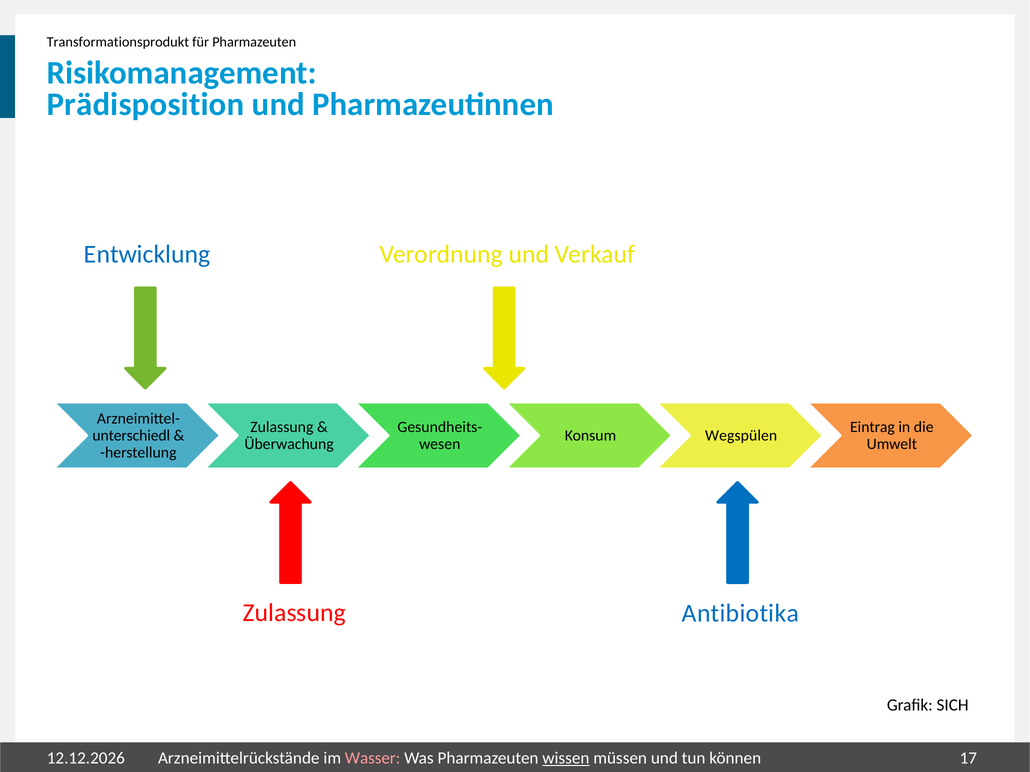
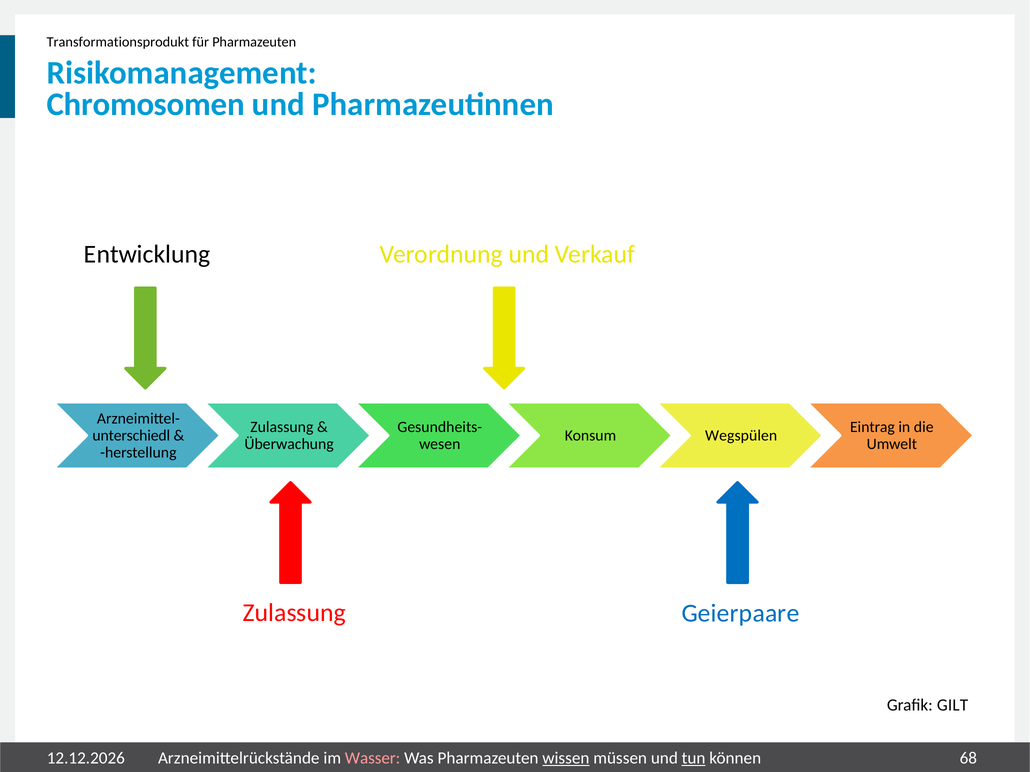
Prädisposition: Prädisposition -> Chromosomen
Entwicklung colour: blue -> black
Antibiotika: Antibiotika -> Geierpaare
SICH: SICH -> GILT
tun underline: none -> present
17: 17 -> 68
